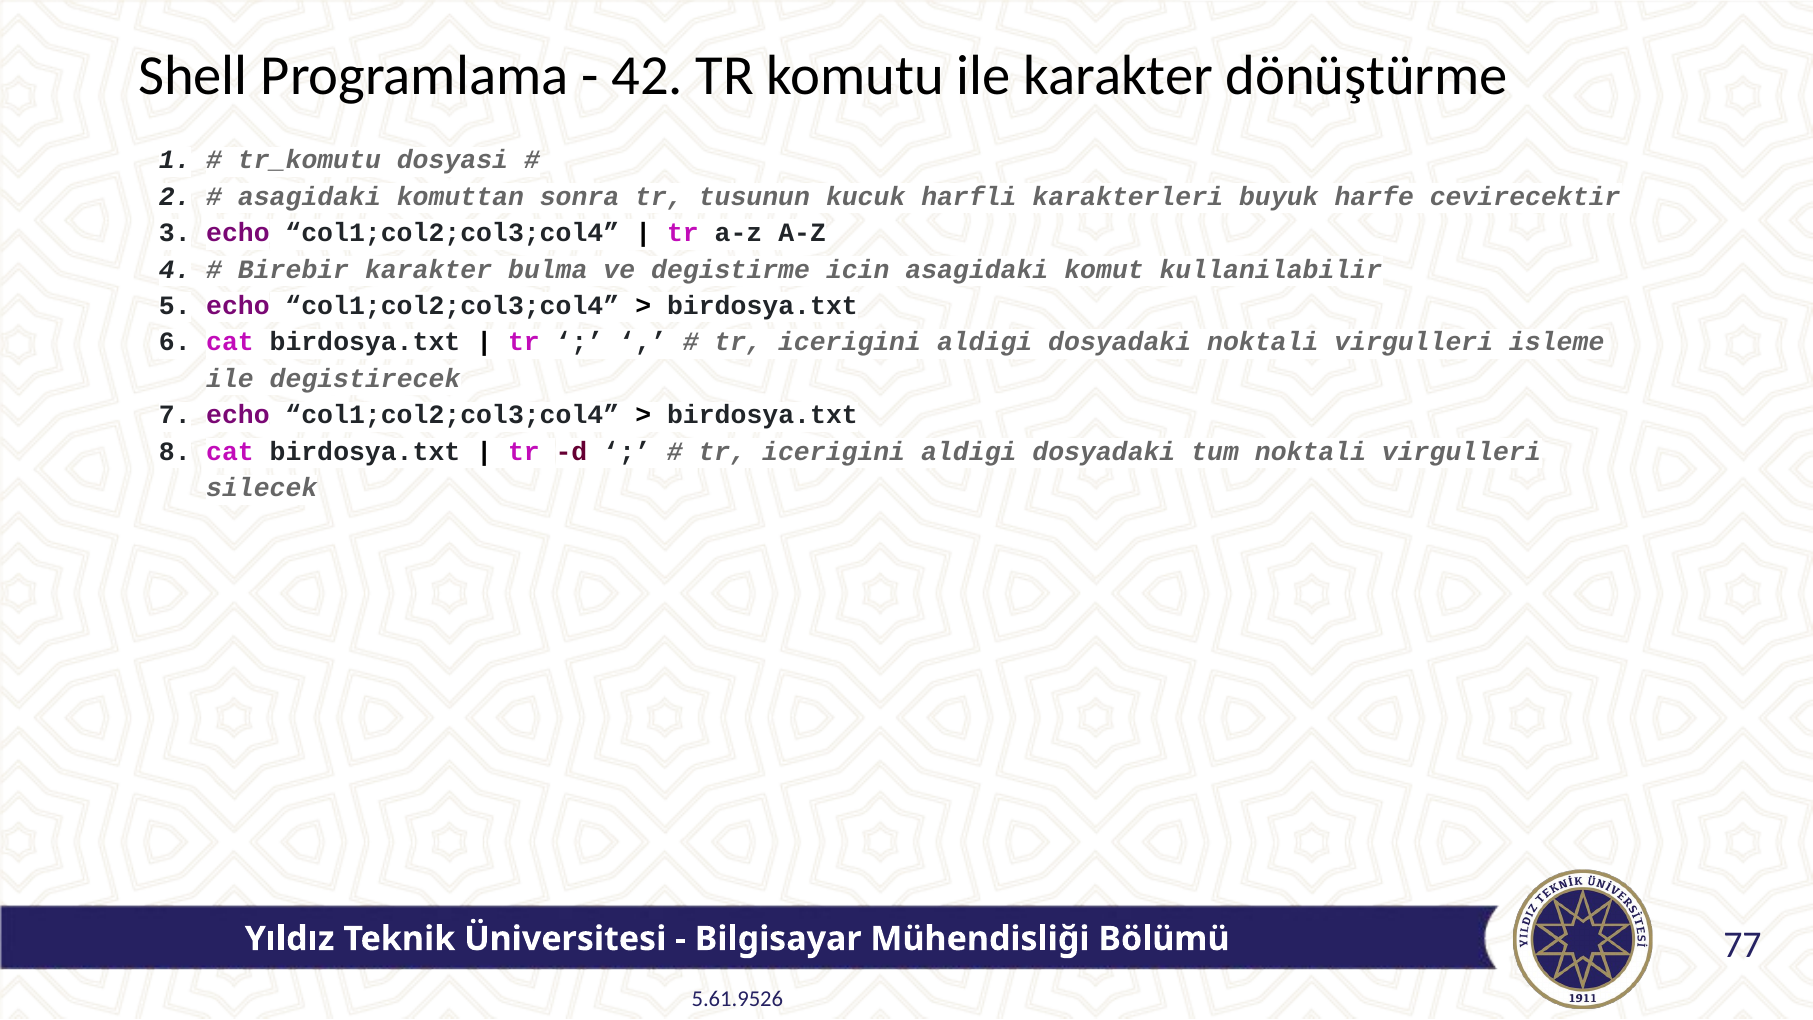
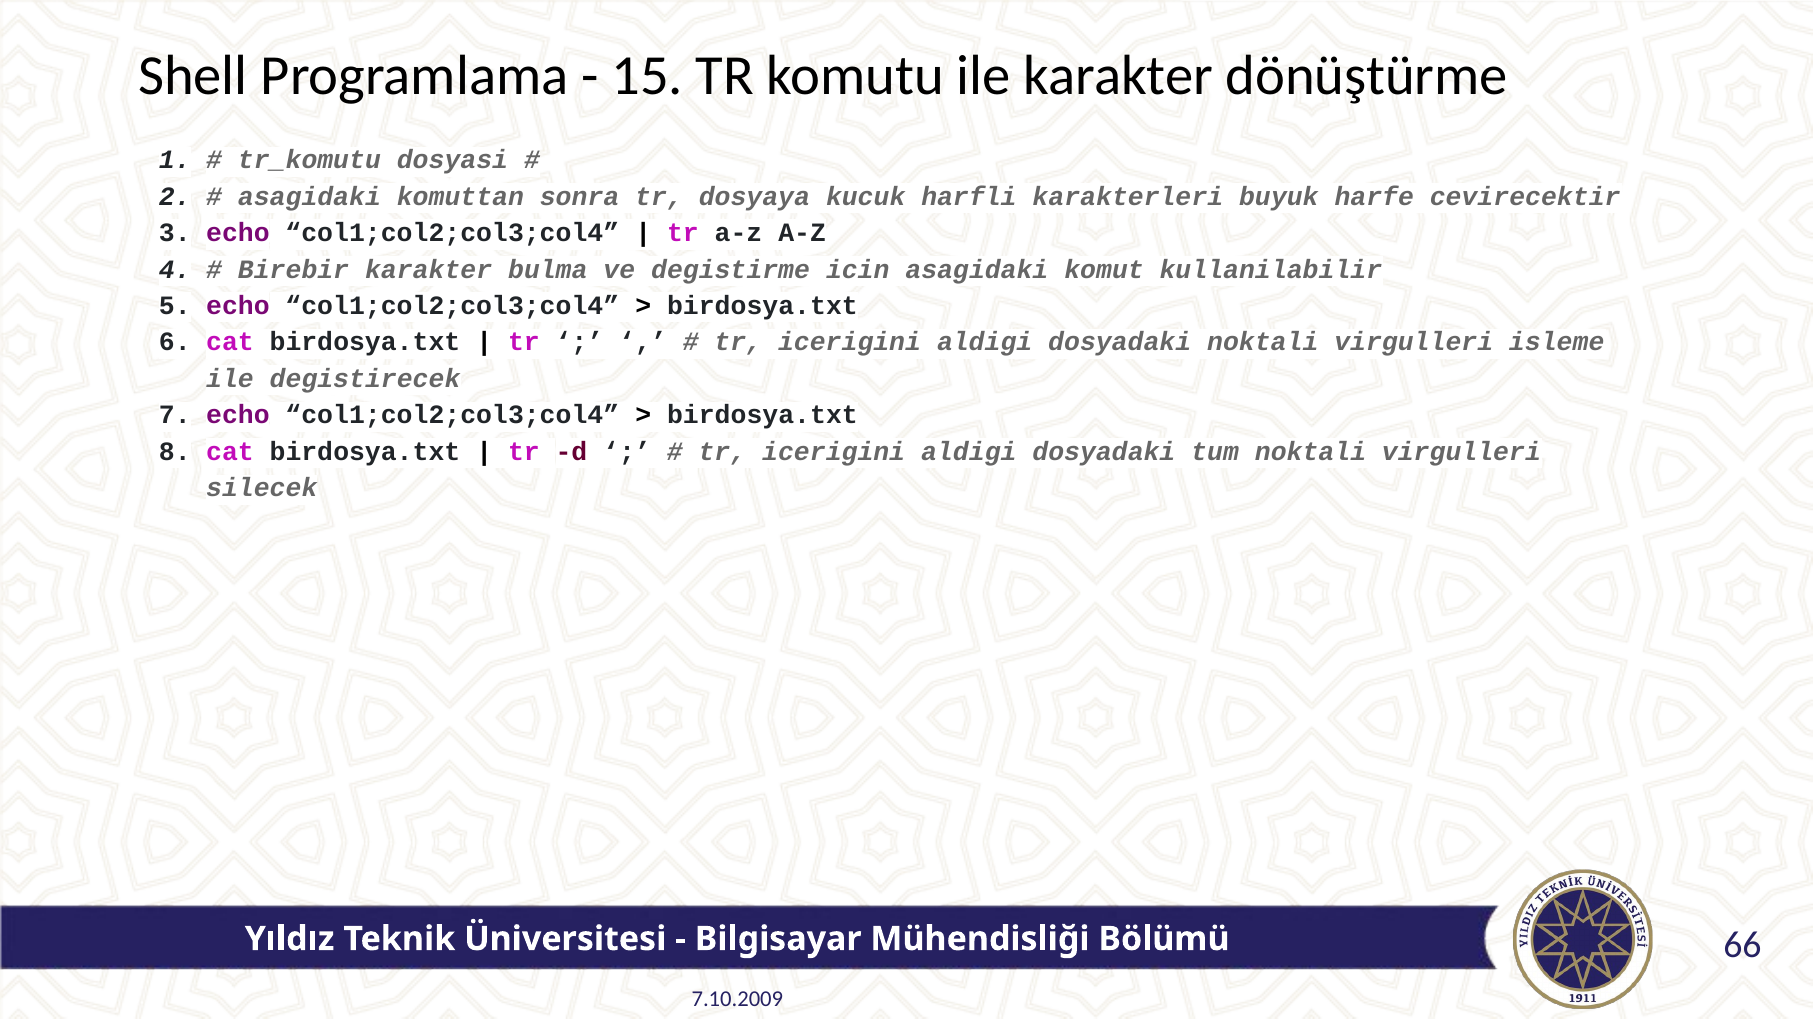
42: 42 -> 15
tusunun: tusunun -> dosyaya
77: 77 -> 66
5.61.9526: 5.61.9526 -> 7.10.2009
